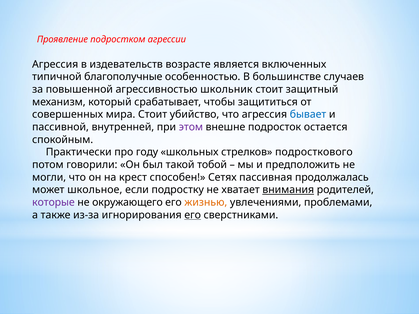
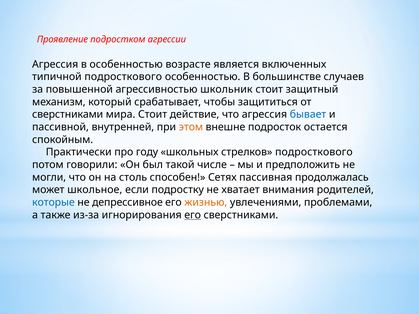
в издевательств: издевательств -> особенностью
типичной благополучные: благополучные -> подросткового
совершенных at (68, 115): совершенных -> сверстниками
убийство: убийство -> действие
этом colour: purple -> orange
тобой: тобой -> числе
крест: крест -> столь
внимания underline: present -> none
которые colour: purple -> blue
окружающего: окружающего -> депрессивное
